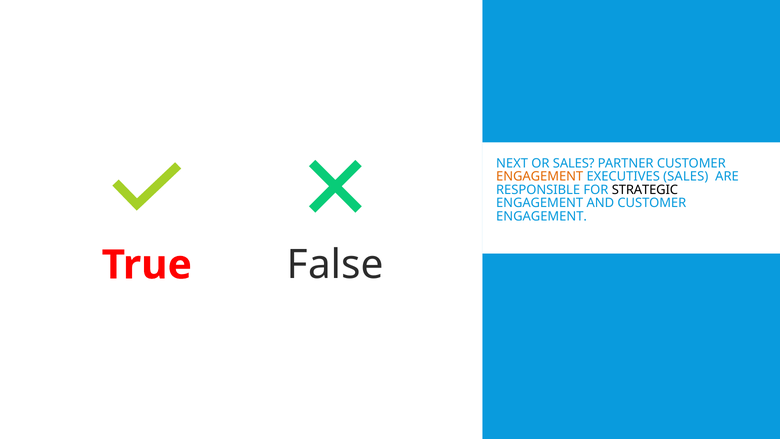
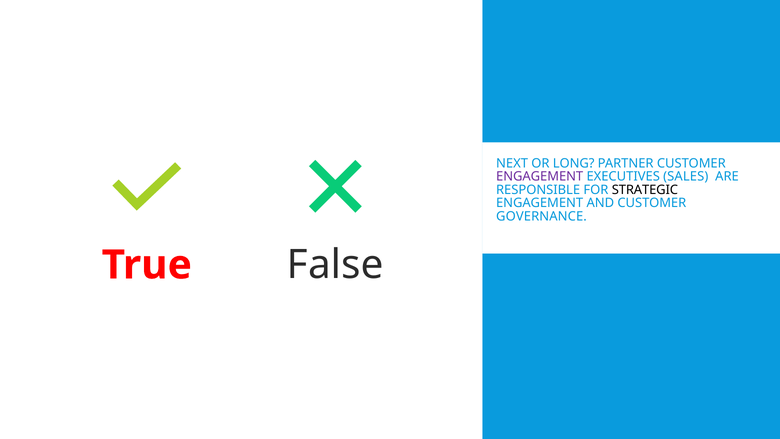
OR SALES: SALES -> LONG
ENGAGEMENT at (540, 177) colour: orange -> purple
ENGAGEMENT at (542, 216): ENGAGEMENT -> GOVERNANCE
